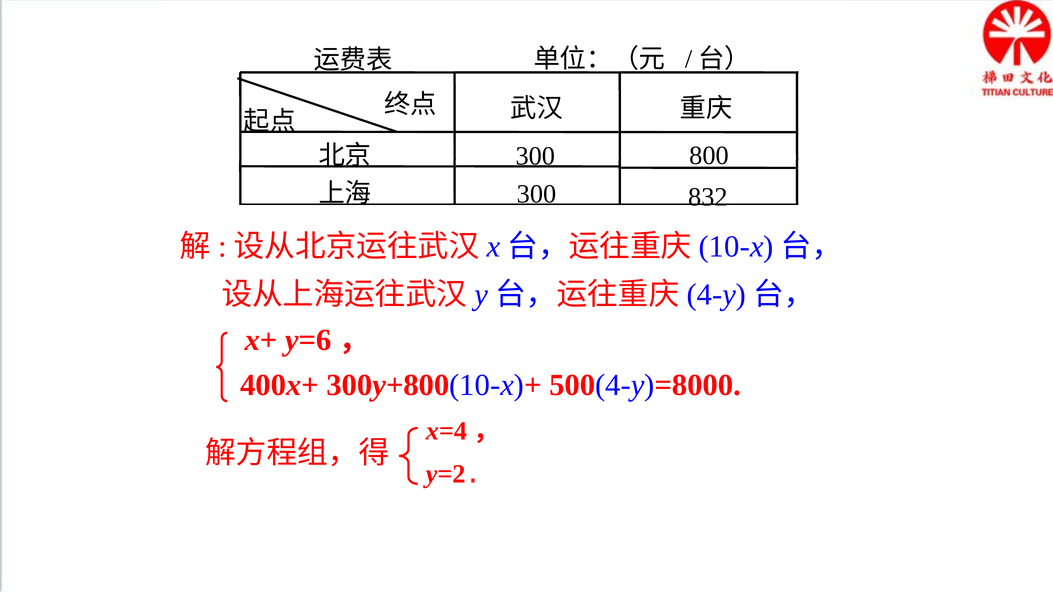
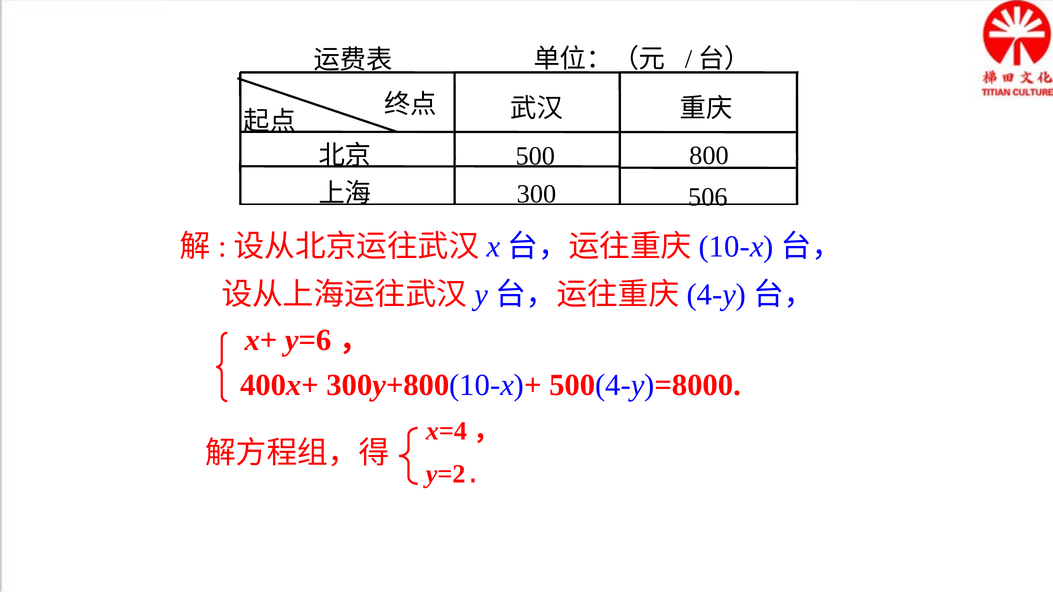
300 at (535, 156): 300 -> 500
832: 832 -> 506
